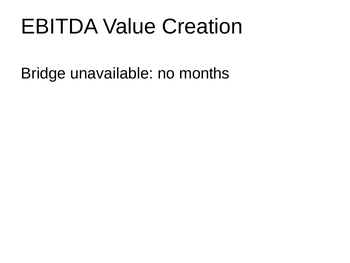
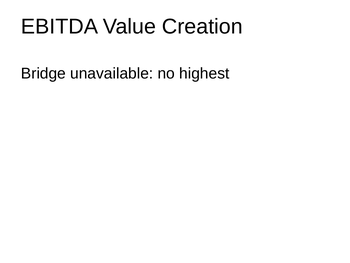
months: months -> highest
